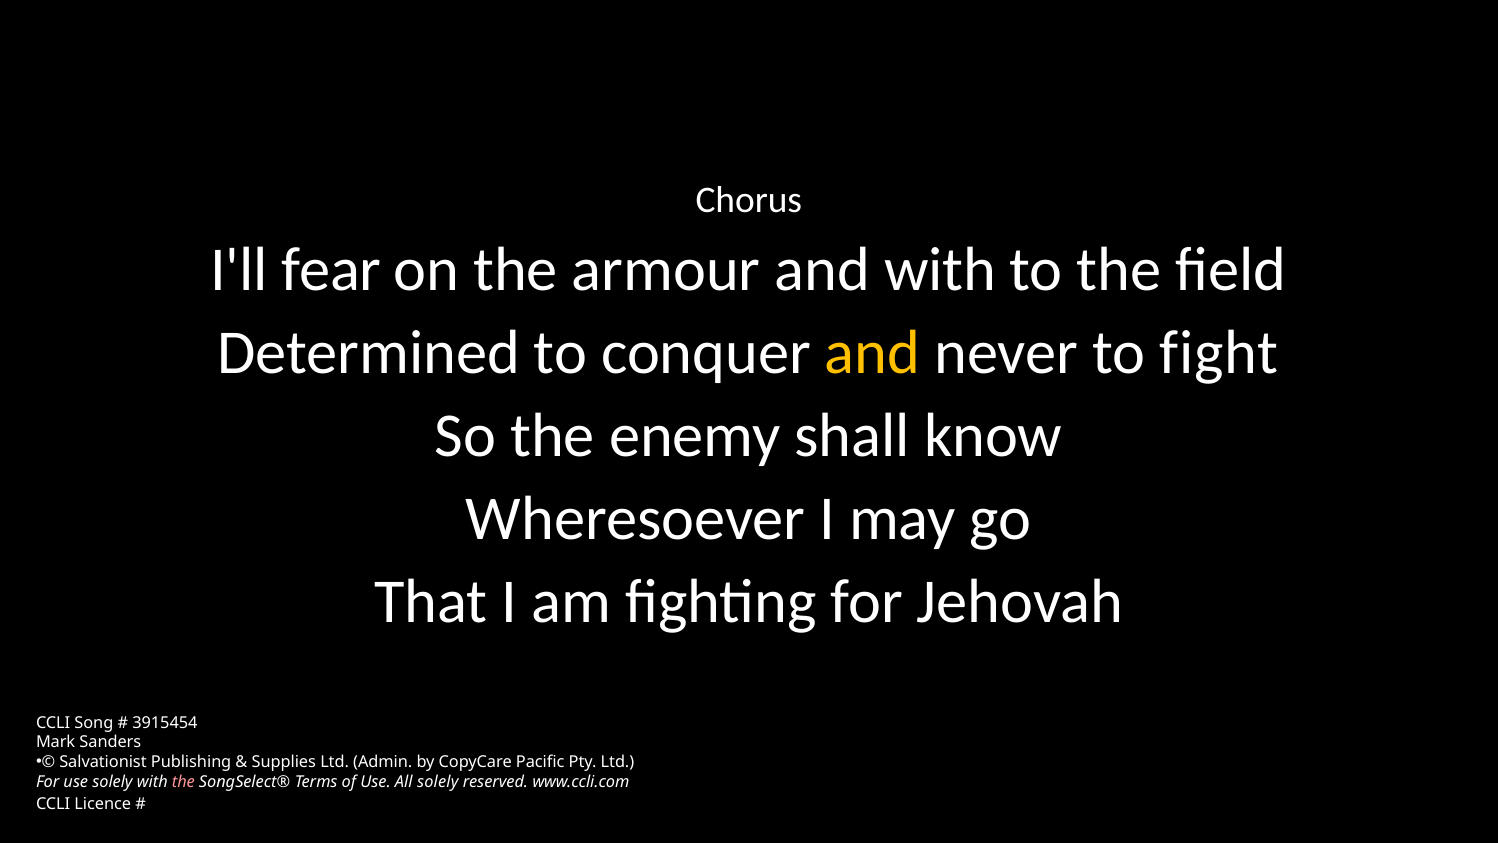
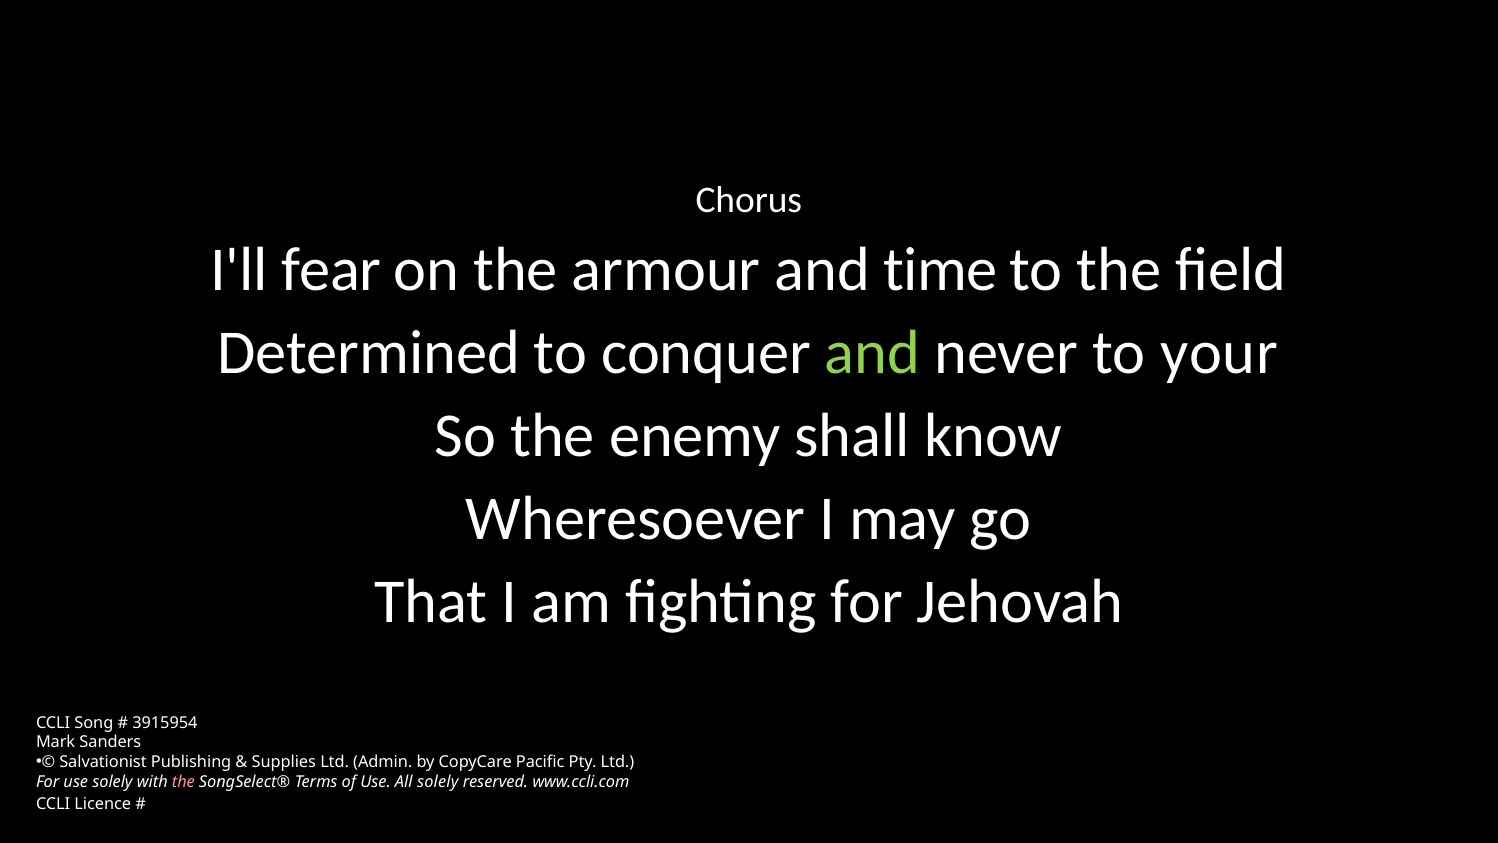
and with: with -> time
and at (873, 352) colour: yellow -> light green
fight: fight -> your
3915454: 3915454 -> 3915954
